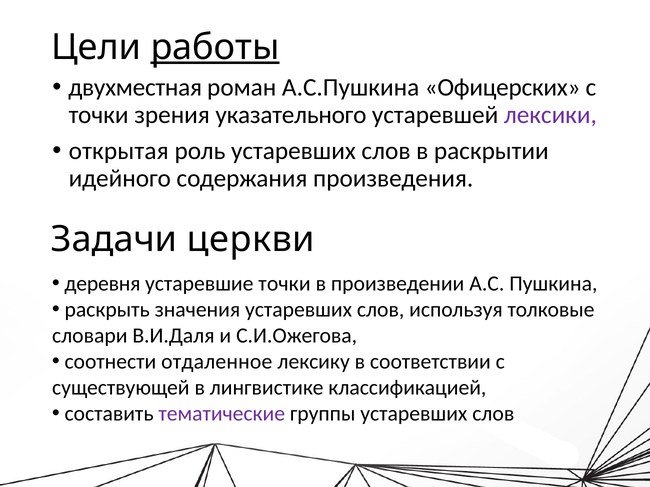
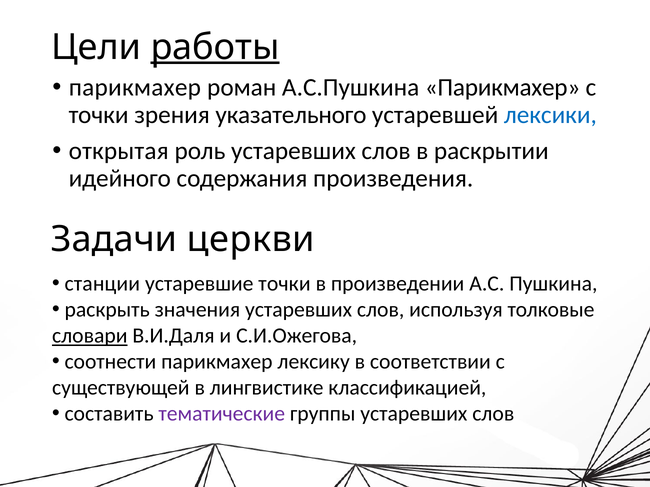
двухместная at (135, 88): двухместная -> парикмахер
А.С.Пушкина Офицерских: Офицерских -> Парикмахер
лексики colour: purple -> blue
деревня: деревня -> станции
словари underline: none -> present
соотнести отдаленное: отдаленное -> парикмахер
